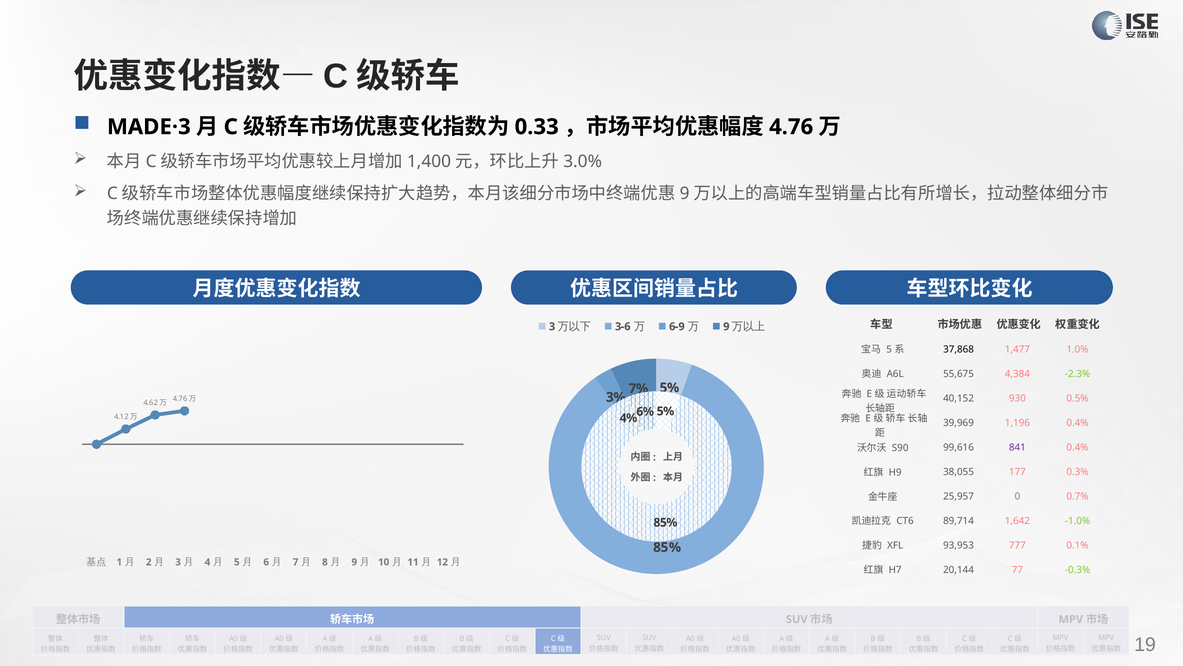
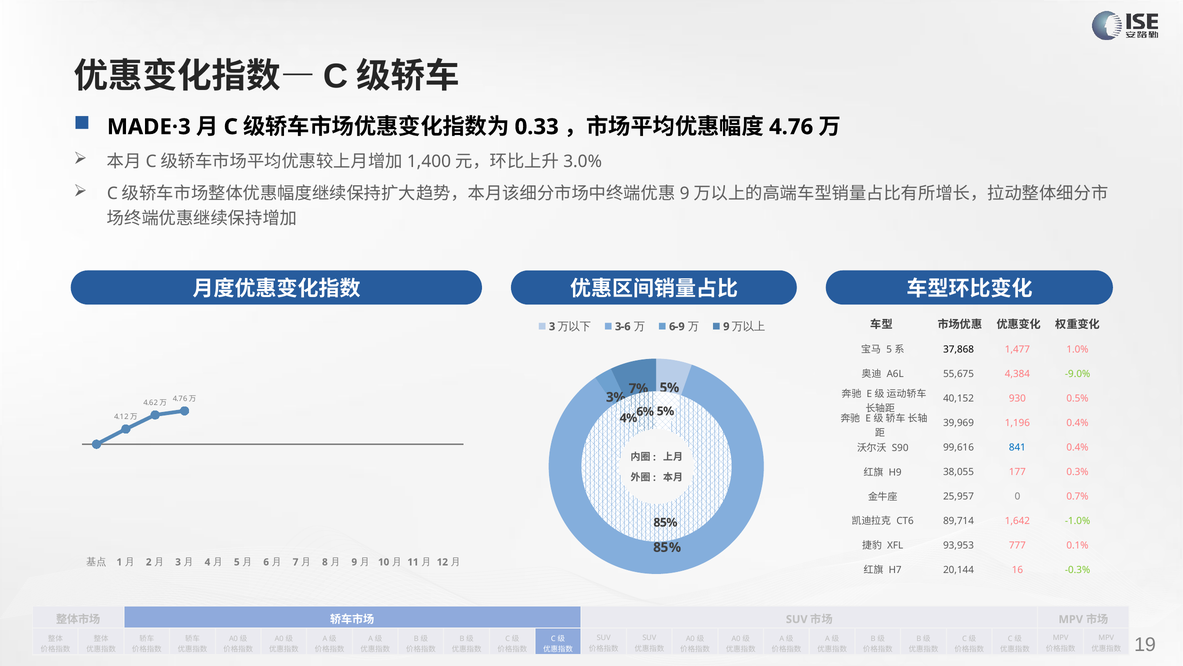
-2.3%: -2.3% -> -9.0%
841 colour: purple -> blue
77: 77 -> 16
